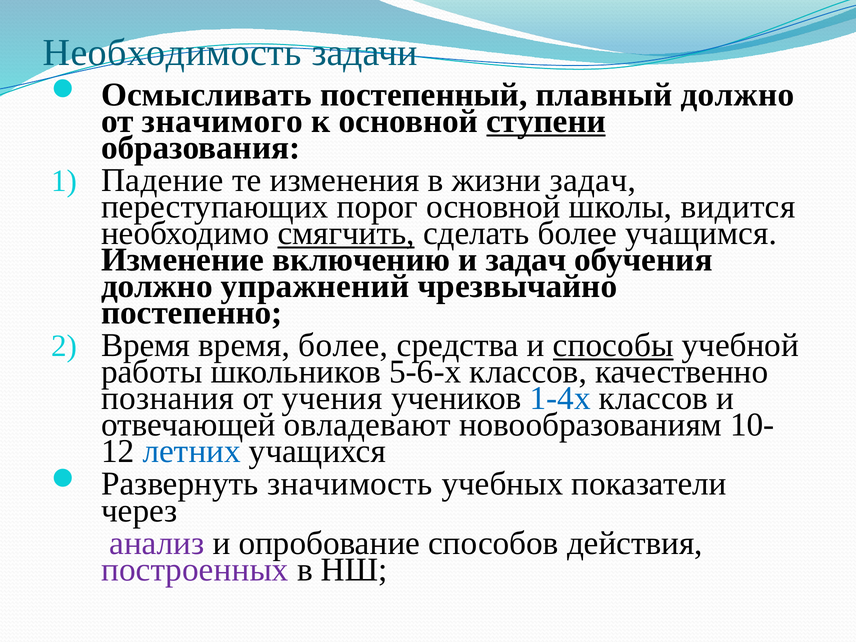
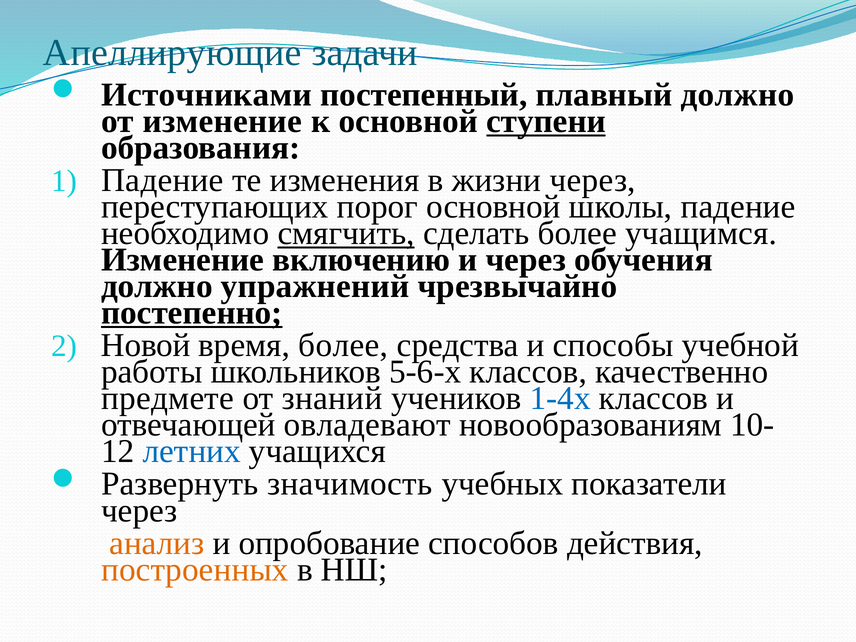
Необходимость: Необходимость -> Апеллирующие
Осмысливать: Осмысливать -> Источниками
от значимого: значимого -> изменение
жизни задач: задач -> через
школы видится: видится -> падение
и задач: задач -> через
постепенно underline: none -> present
Время at (146, 345): Время -> Новой
способы underline: present -> none
познания: познания -> предмете
учения: учения -> знаний
анализ colour: purple -> orange
построенных colour: purple -> orange
